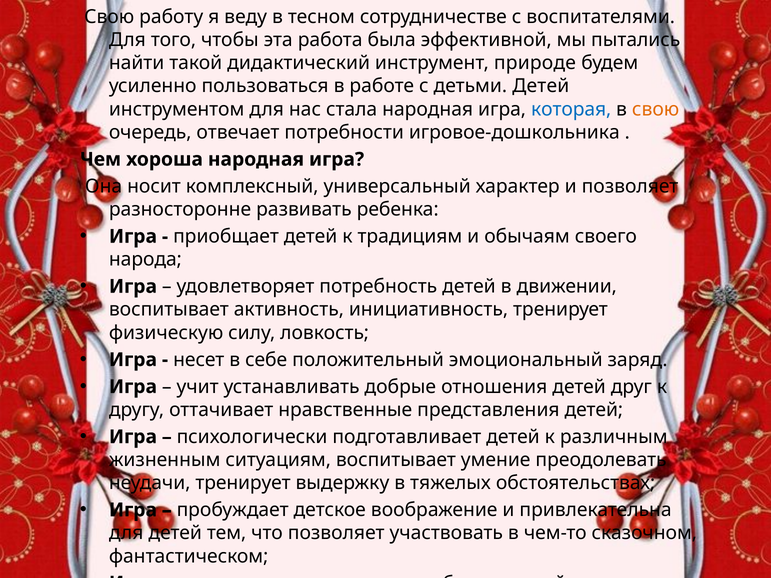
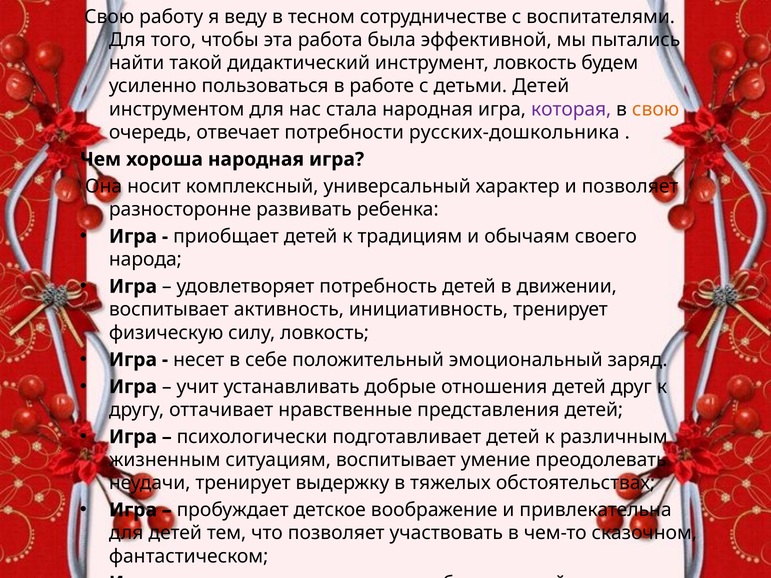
инструмент природе: природе -> ловкость
которая colour: blue -> purple
игровое-дошкольника: игровое-дошкольника -> русских-дошкольника
